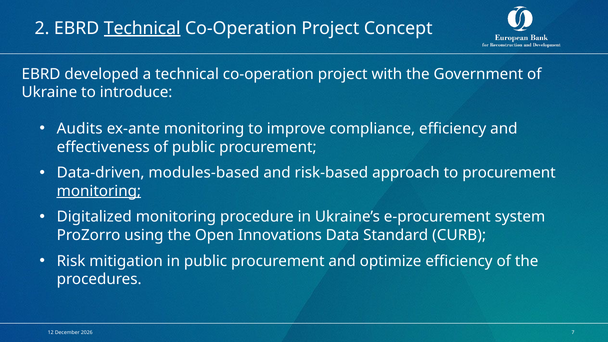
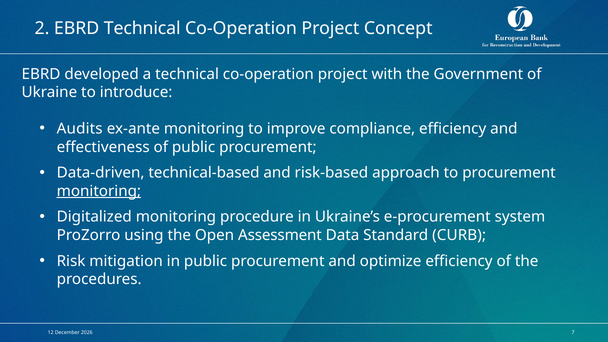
Technical at (142, 28) underline: present -> none
modules-based: modules-based -> technical-based
Innovations: Innovations -> Assessment
